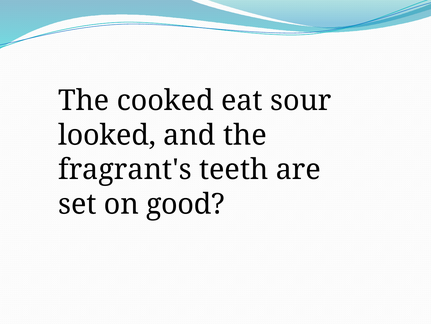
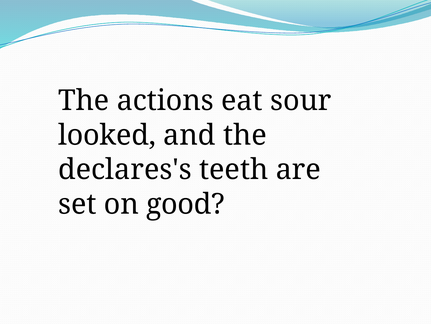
cooked: cooked -> actions
fragrant's: fragrant's -> declares's
